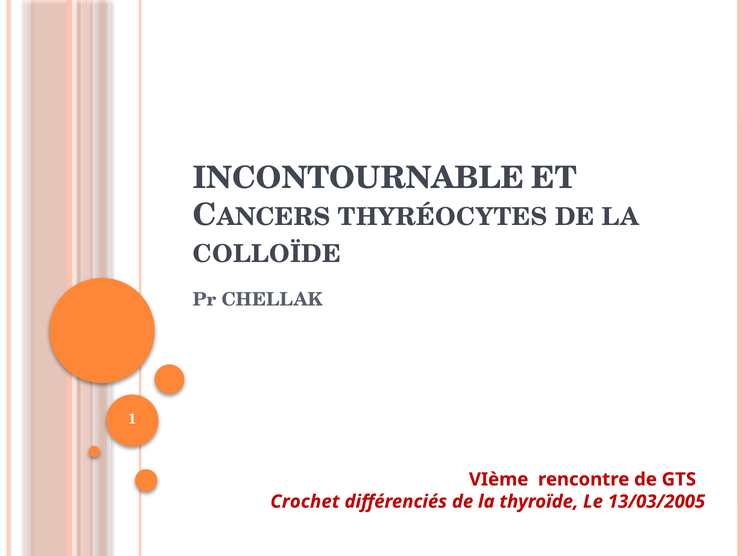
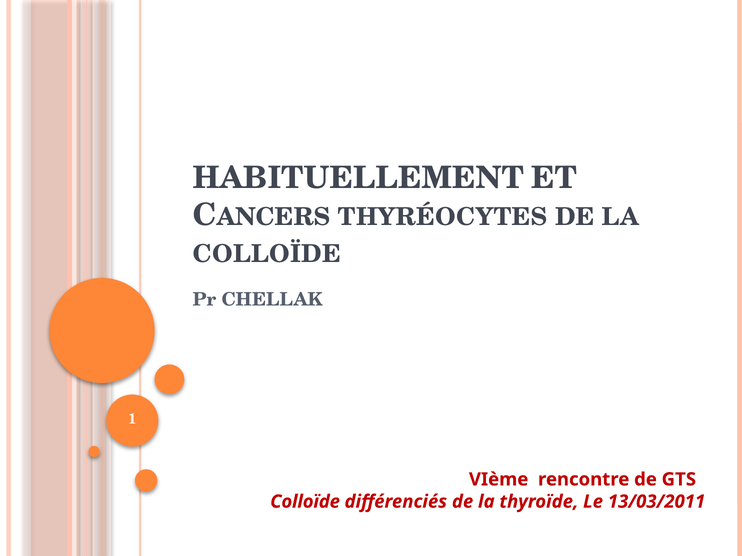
INCONTOURNABLE: INCONTOURNABLE -> HABITUELLEMENT
Crochet at (305, 502): Crochet -> Colloïde
13/03/2005: 13/03/2005 -> 13/03/2011
